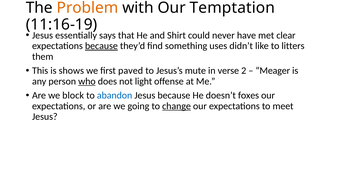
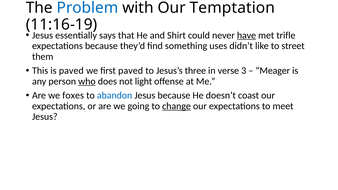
Problem colour: orange -> blue
have underline: none -> present
clear: clear -> trifle
because at (101, 46) underline: present -> none
litters: litters -> street
is shows: shows -> paved
mute: mute -> three
2: 2 -> 3
block: block -> foxes
foxes: foxes -> coast
